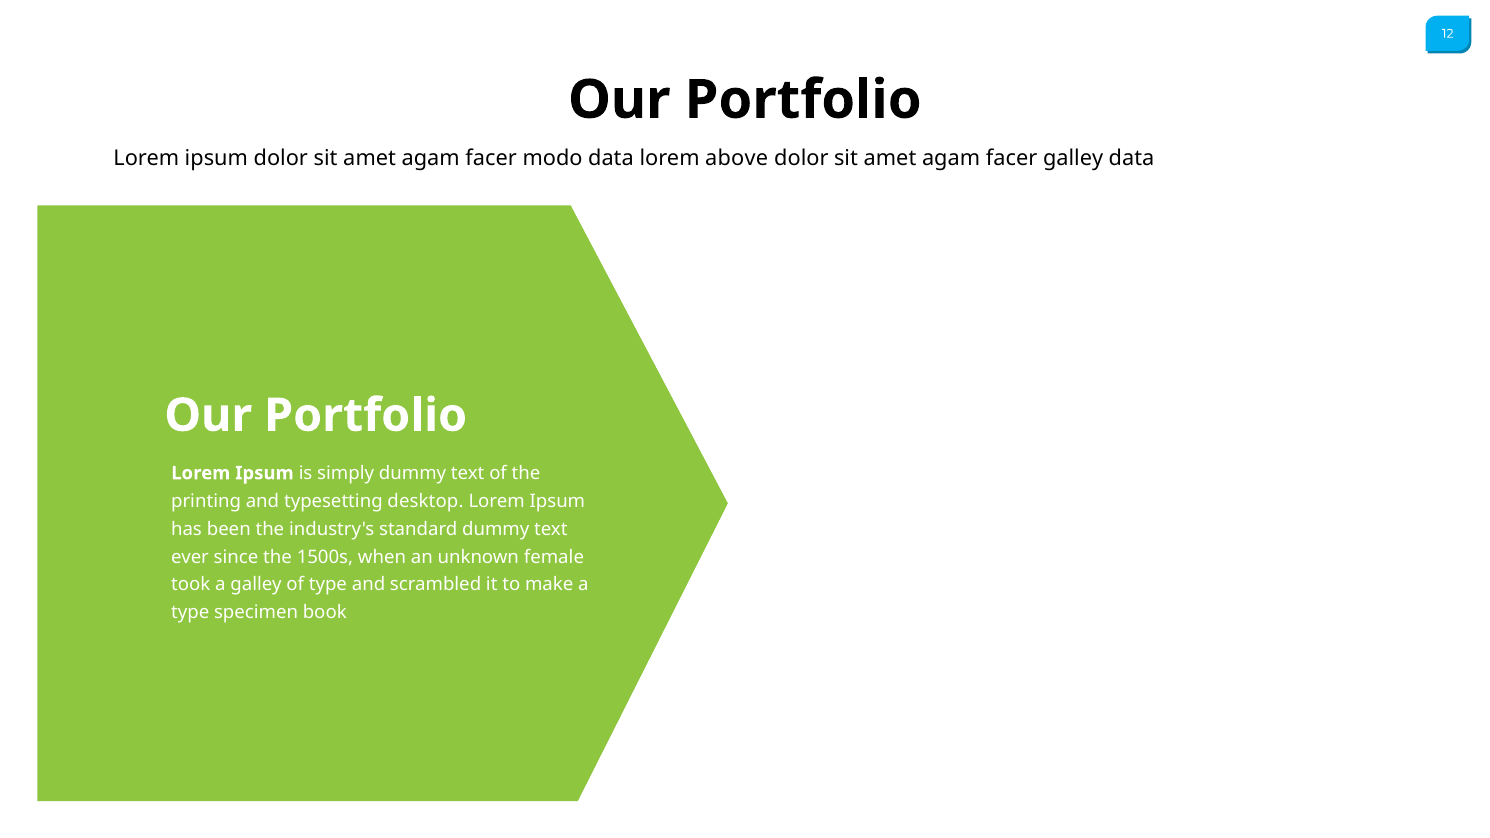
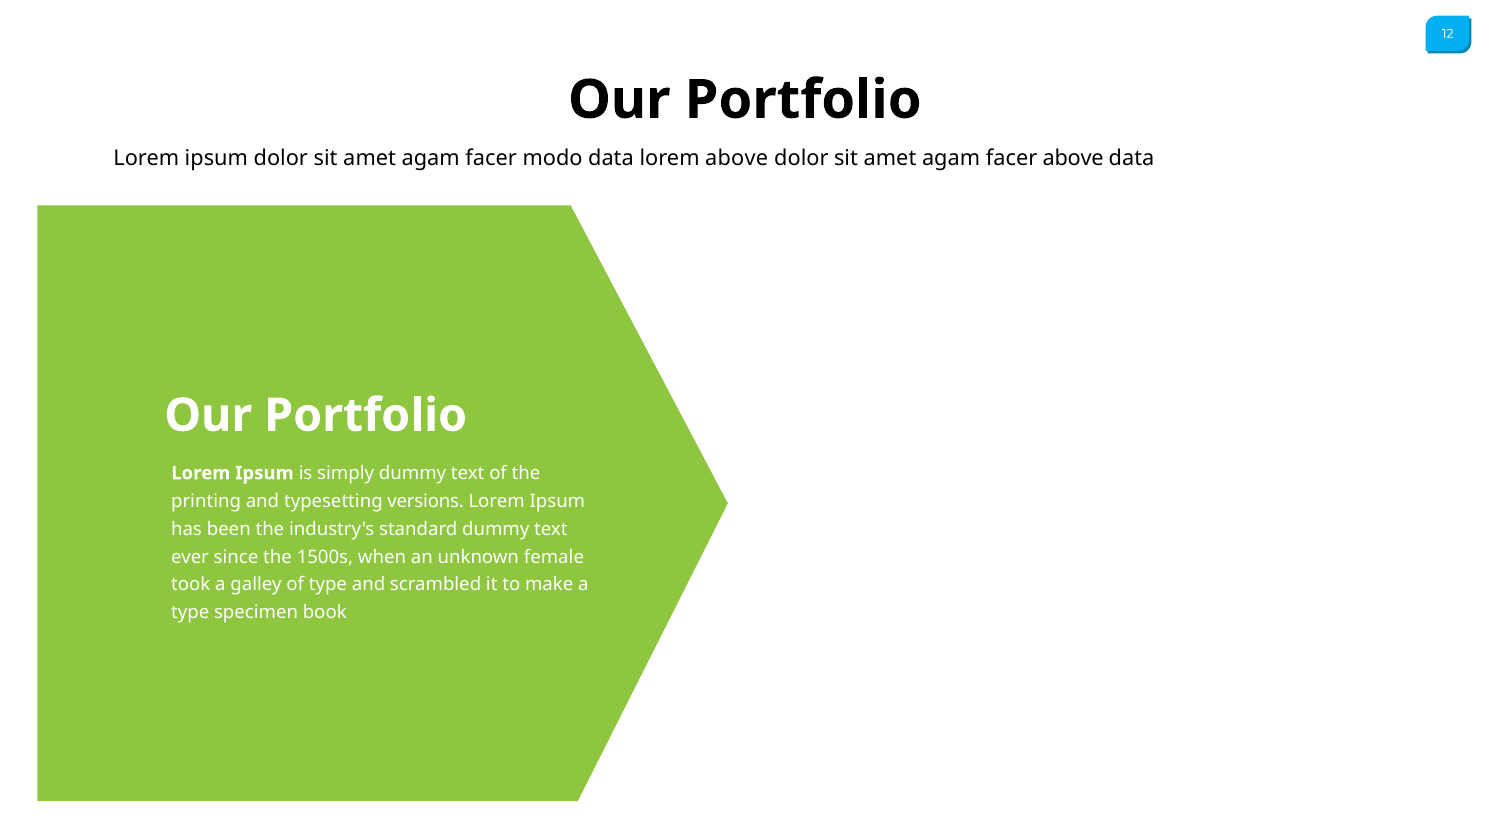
facer galley: galley -> above
desktop: desktop -> versions
